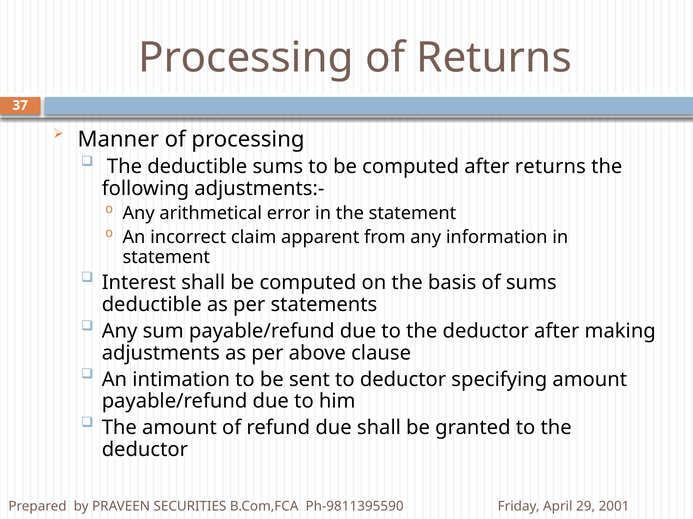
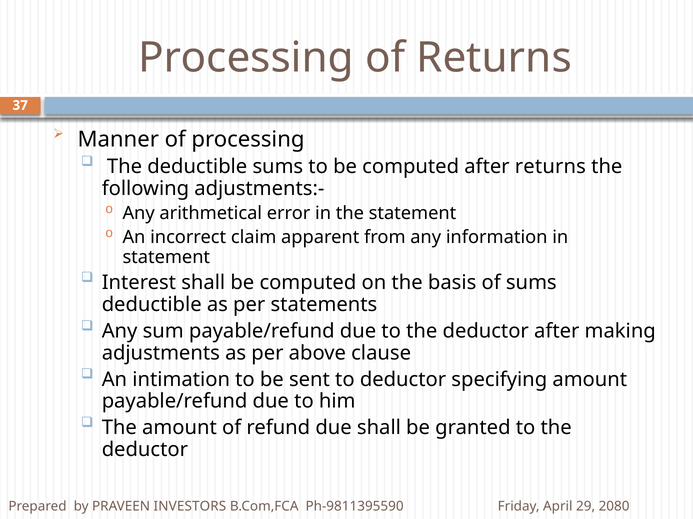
SECURITIES: SECURITIES -> INVESTORS
2001: 2001 -> 2080
